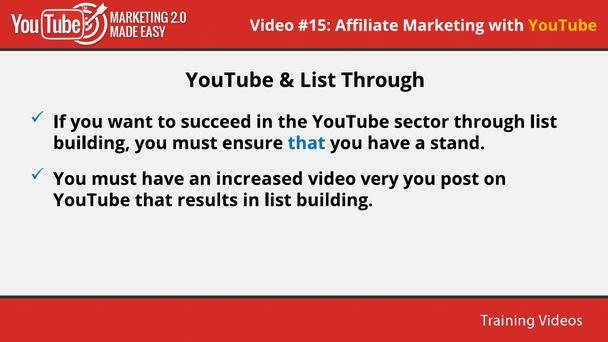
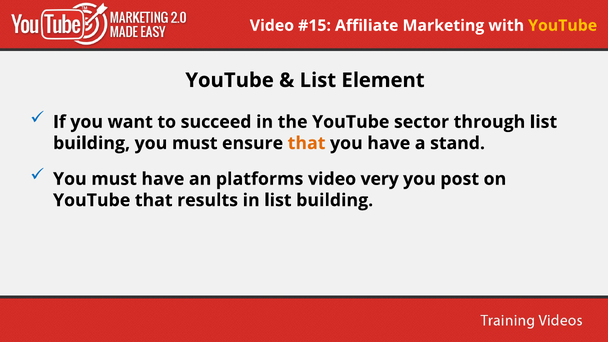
List Through: Through -> Element
that at (307, 143) colour: blue -> orange
increased: increased -> platforms
